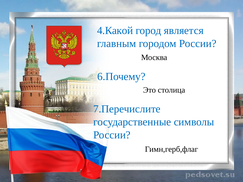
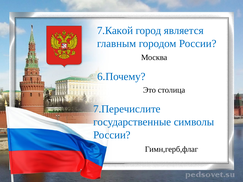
4.Какой: 4.Какой -> 7.Какой
